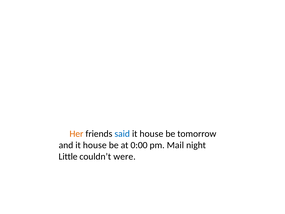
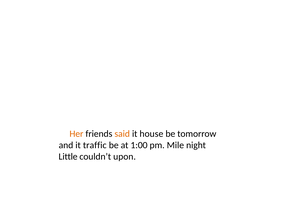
said colour: blue -> orange
and it house: house -> traffic
0:00: 0:00 -> 1:00
Mail: Mail -> Mile
were: were -> upon
